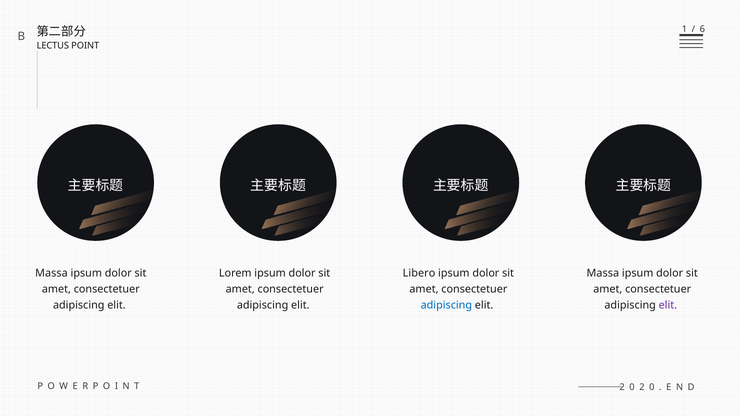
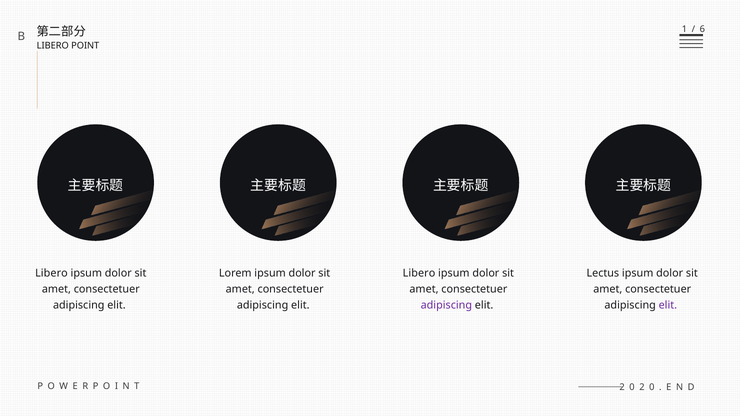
LECTUS at (53, 46): LECTUS -> LIBERO
Massa at (51, 274): Massa -> Libero
Massa at (603, 274): Massa -> Lectus
adipiscing at (446, 305) colour: blue -> purple
